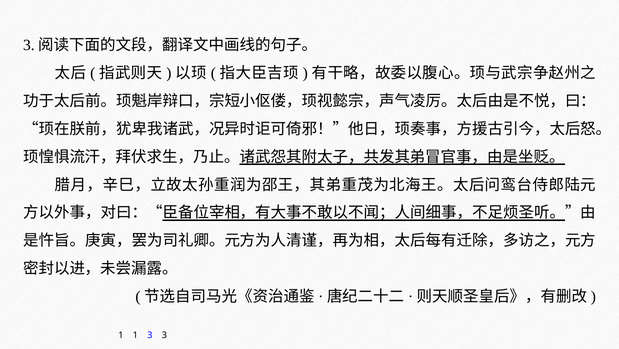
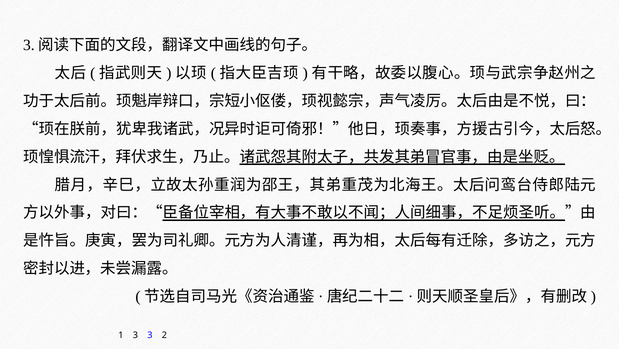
1 1: 1 -> 3
3 3: 3 -> 2
